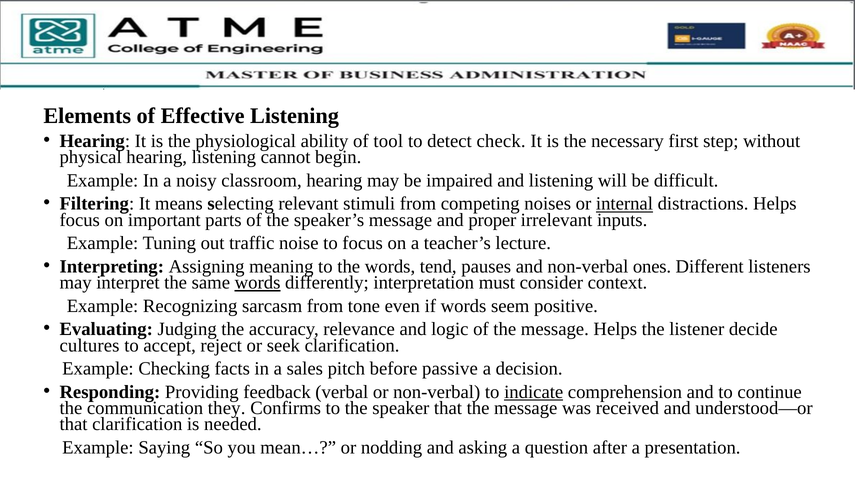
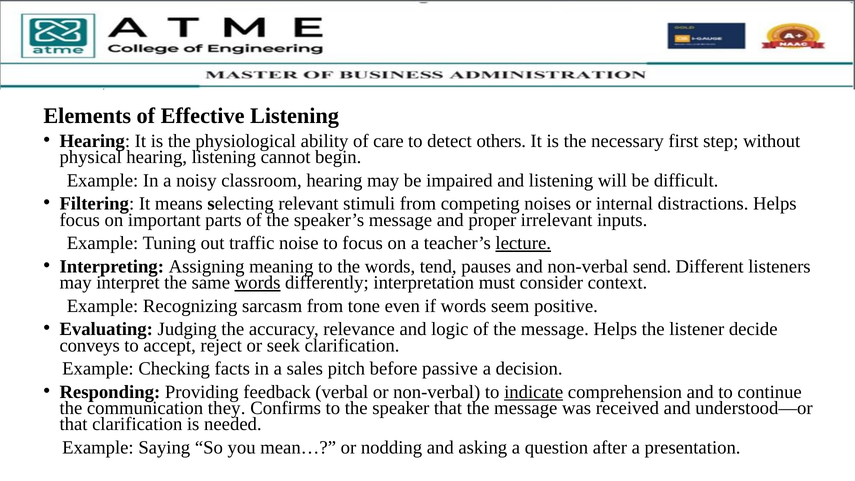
tool: tool -> care
check: check -> others
internal underline: present -> none
lecture underline: none -> present
ones: ones -> send
cultures: cultures -> conveys
